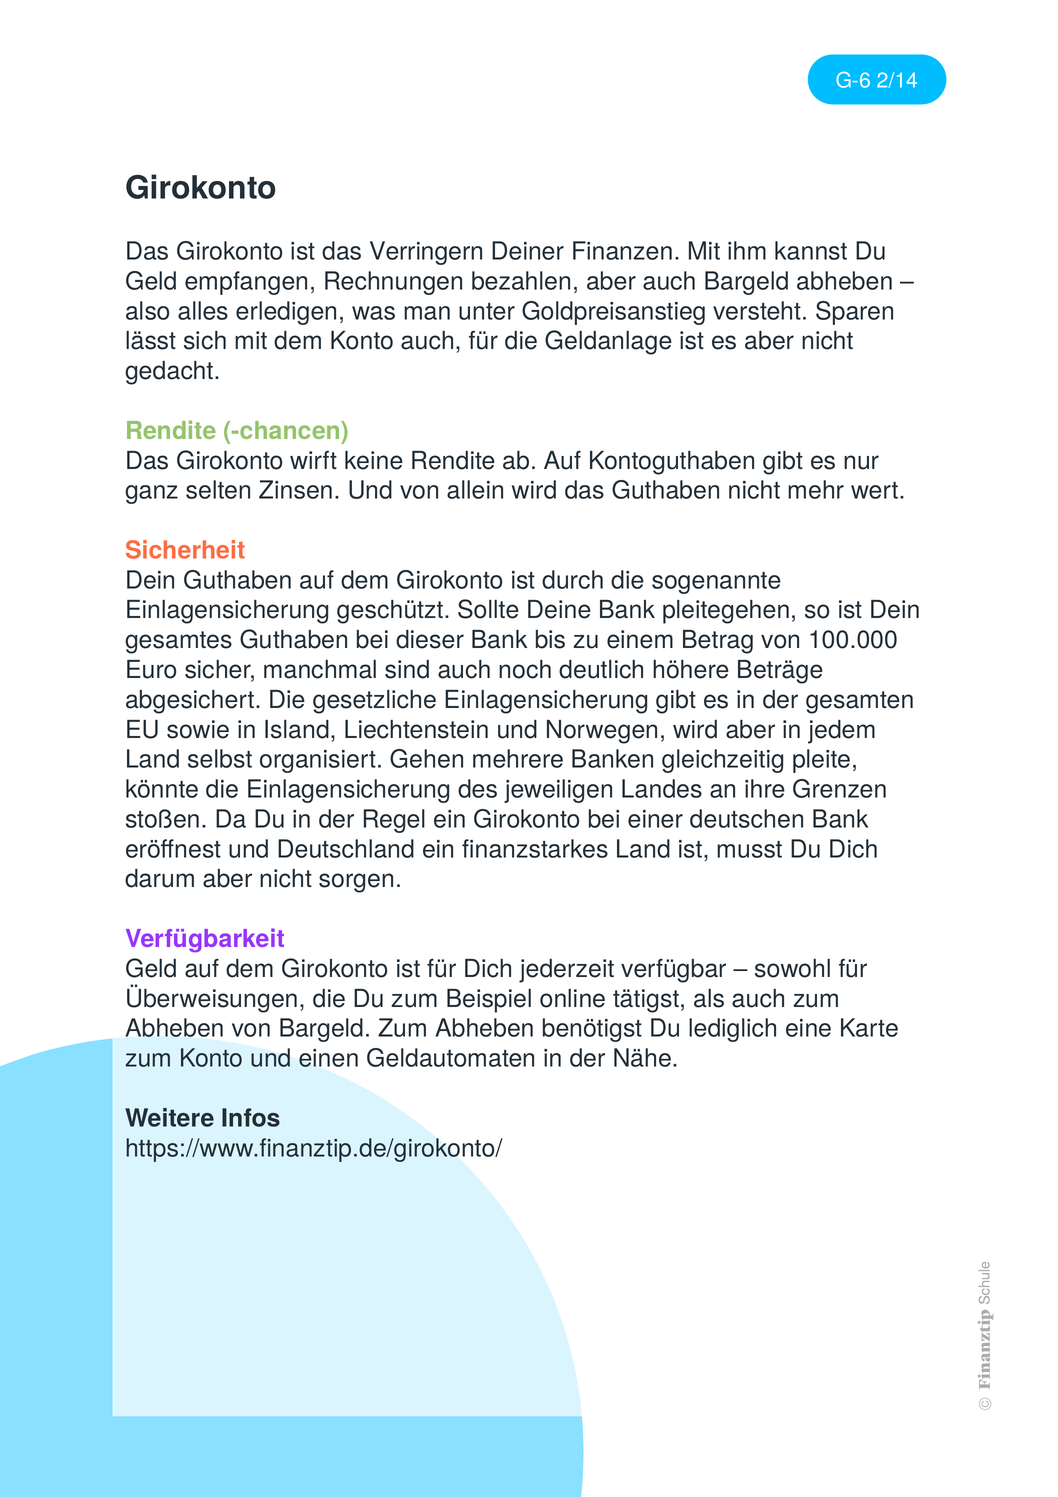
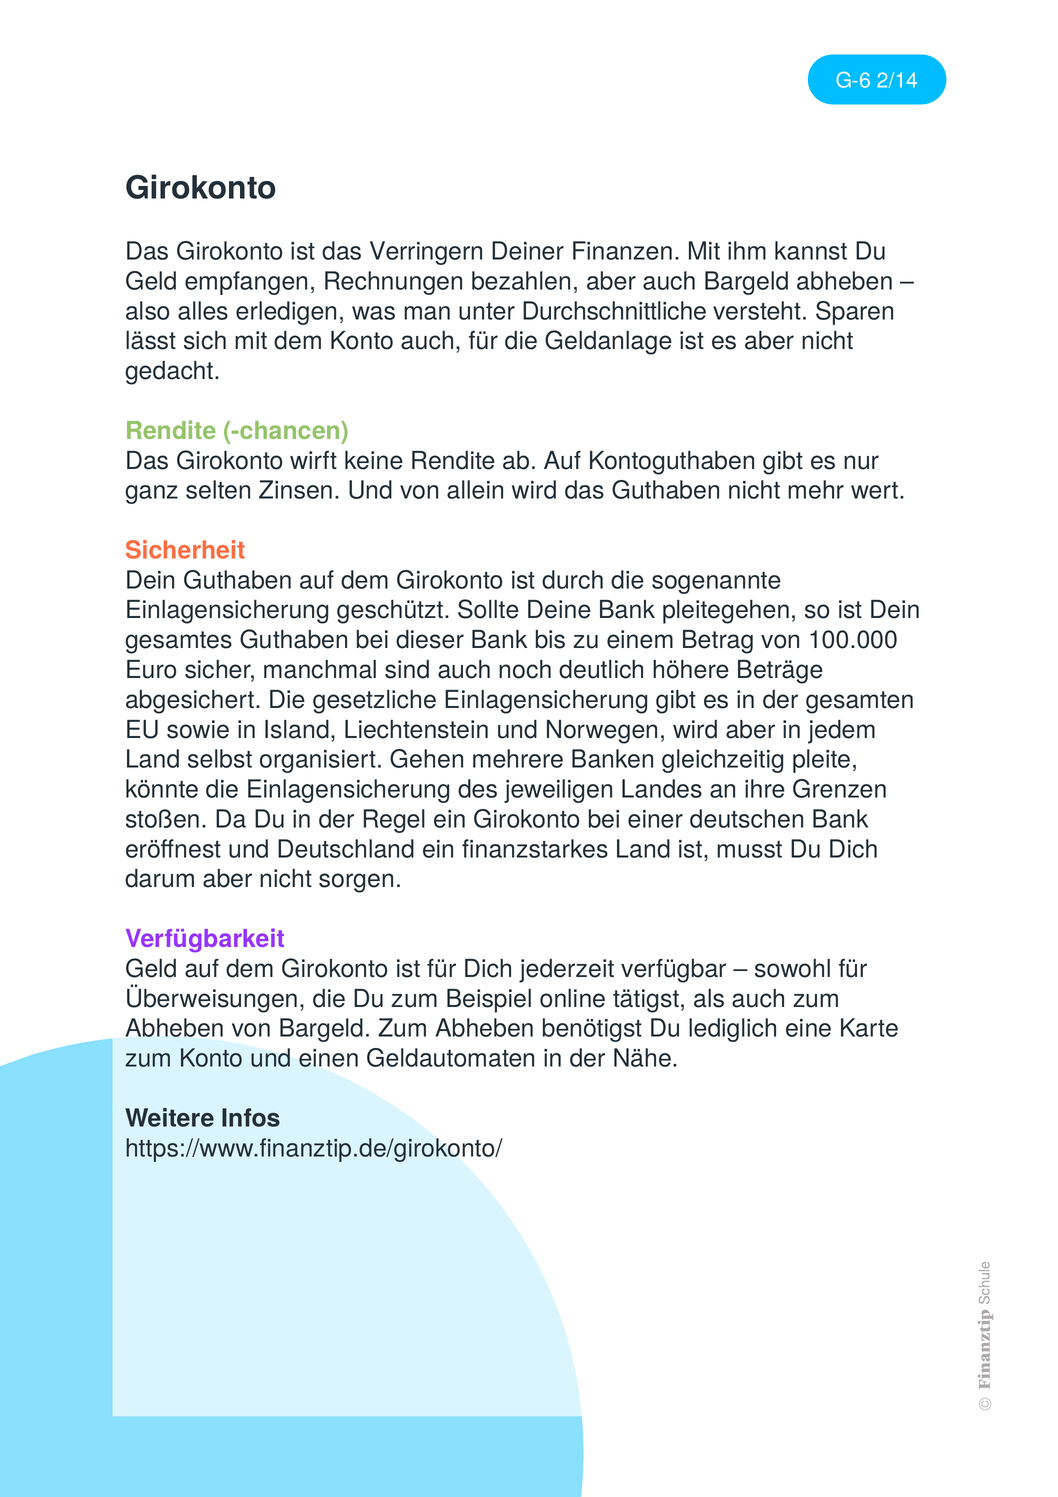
Goldpreisanstieg: Goldpreisanstieg -> Durchschnittliche
